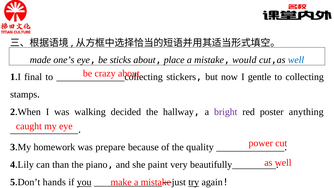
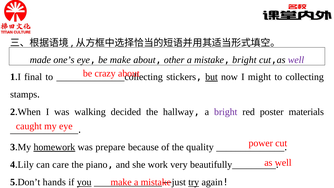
be sticks: sticks -> make
place: place -> other
mistake would: would -> bright
well at (296, 60) colour: blue -> purple
but underline: none -> present
gentle: gentle -> might
anything: anything -> materials
homework underline: none -> present
than: than -> care
paint: paint -> work
